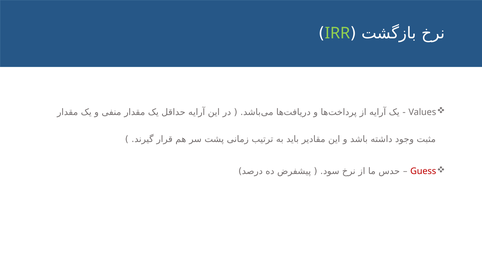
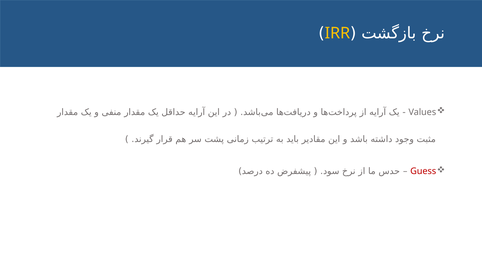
IRR colour: light green -> yellow
